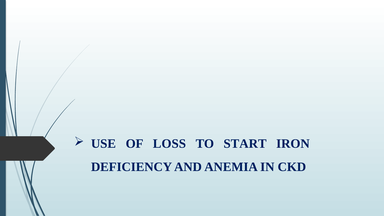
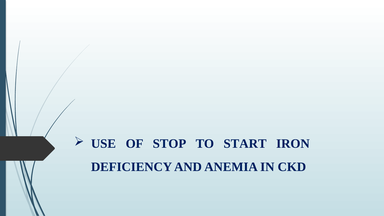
LOSS: LOSS -> STOP
